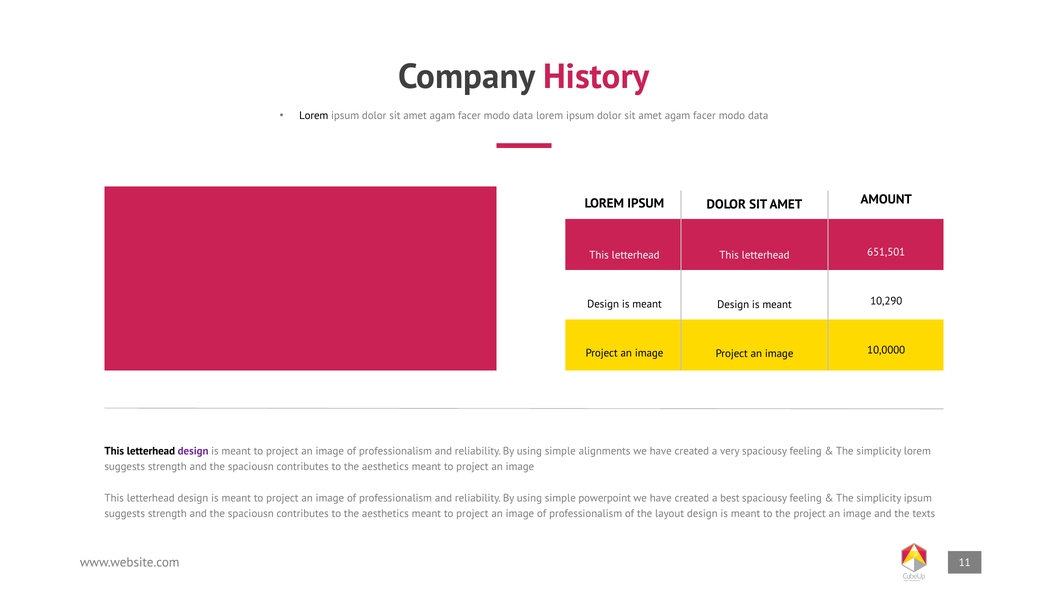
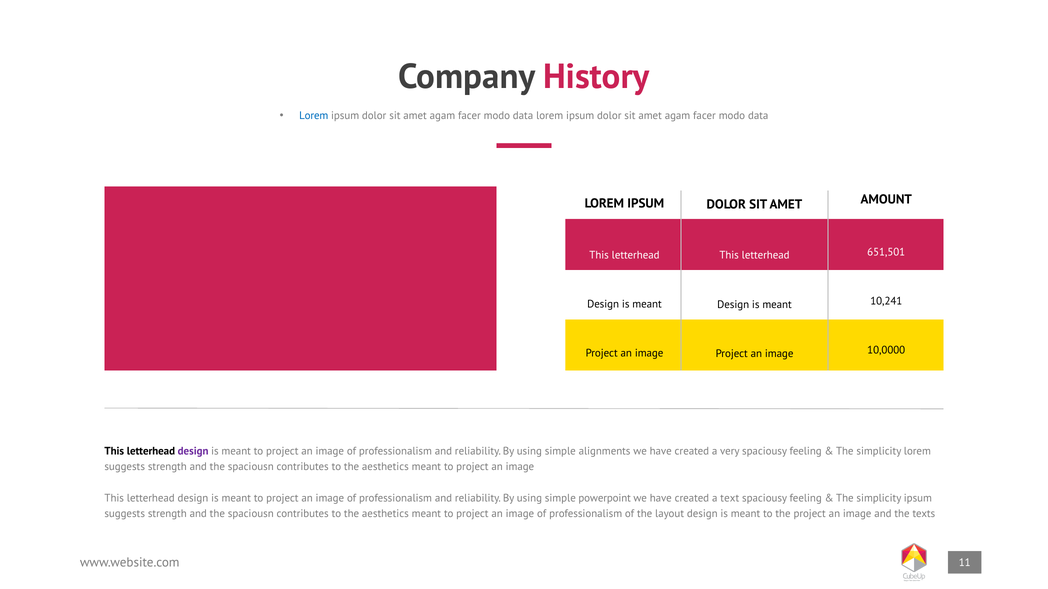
Lorem at (314, 116) colour: black -> blue
10,290: 10,290 -> 10,241
best: best -> text
